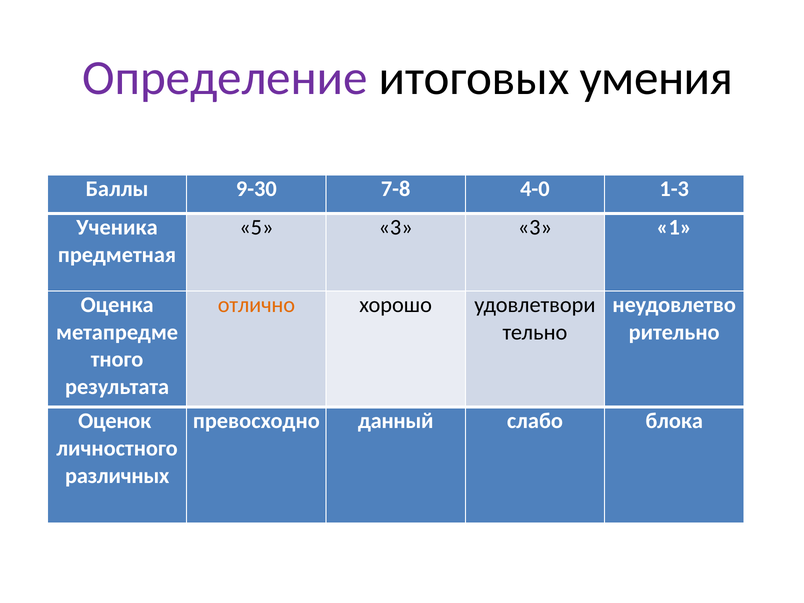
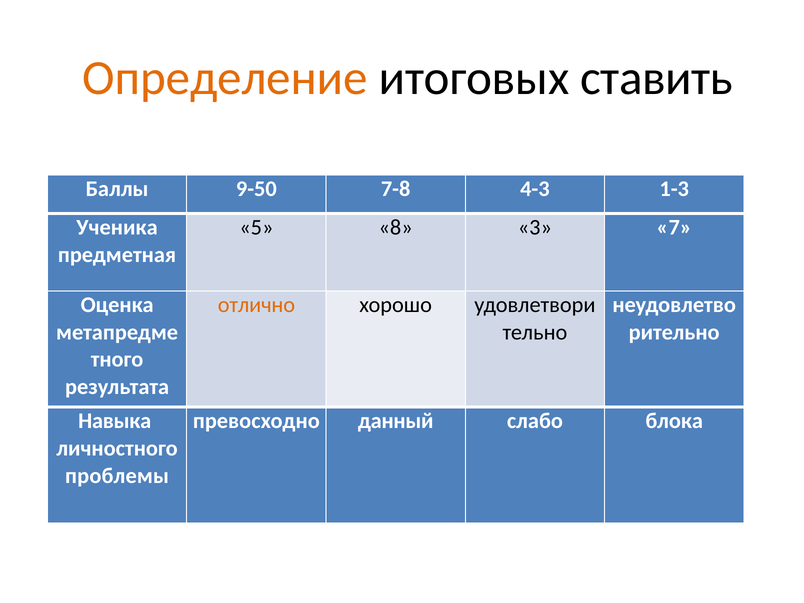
Определение colour: purple -> orange
умения: умения -> ставить
9-30: 9-30 -> 9-50
4-0: 4-0 -> 4-3
5 3: 3 -> 8
1: 1 -> 7
Оценок: Оценок -> Навыка
различных: различных -> проблемы
